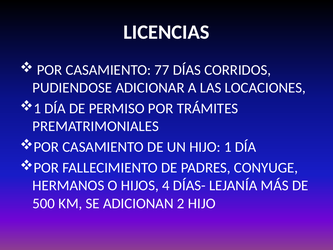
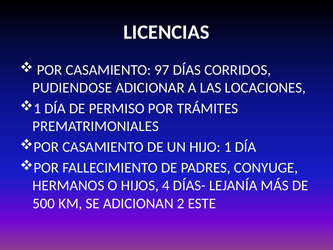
77: 77 -> 97
2 HIJO: HIJO -> ESTE
